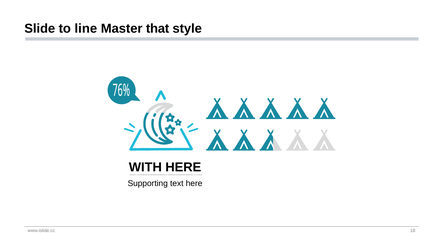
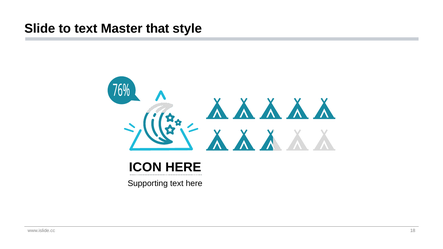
to line: line -> text
WITH: WITH -> ICON
